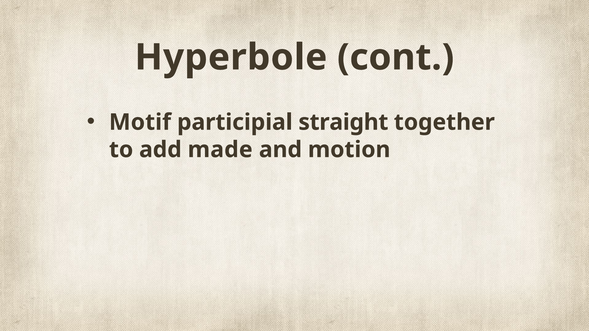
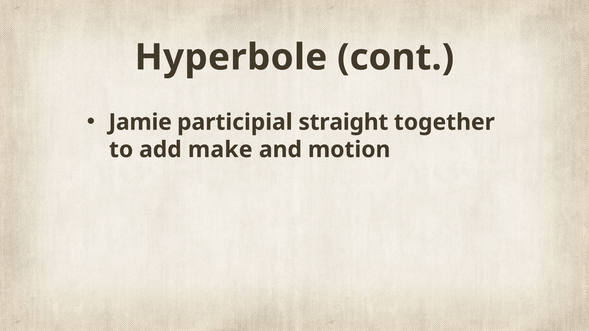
Motif: Motif -> Jamie
made: made -> make
